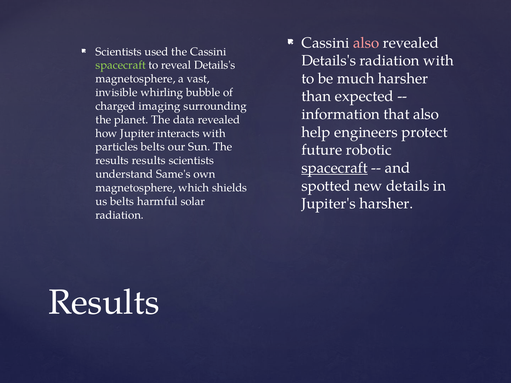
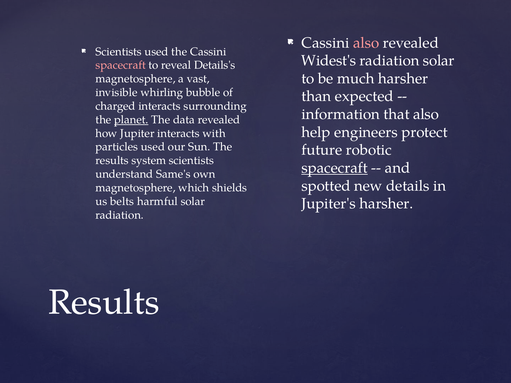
Details's at (329, 61): Details's -> Widest's
radiation with: with -> solar
spacecraft at (121, 65) colour: light green -> pink
charged imaging: imaging -> interacts
planet underline: none -> present
particles belts: belts -> used
results results: results -> system
